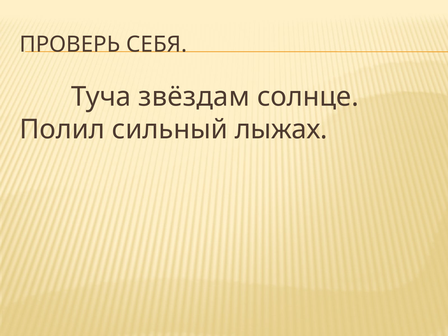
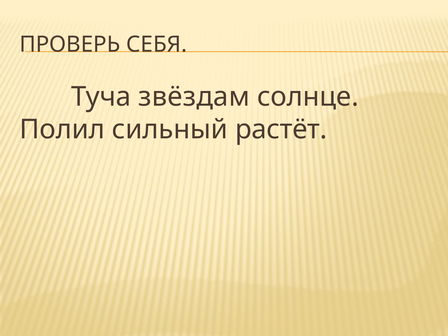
лыжах: лыжах -> растёт
